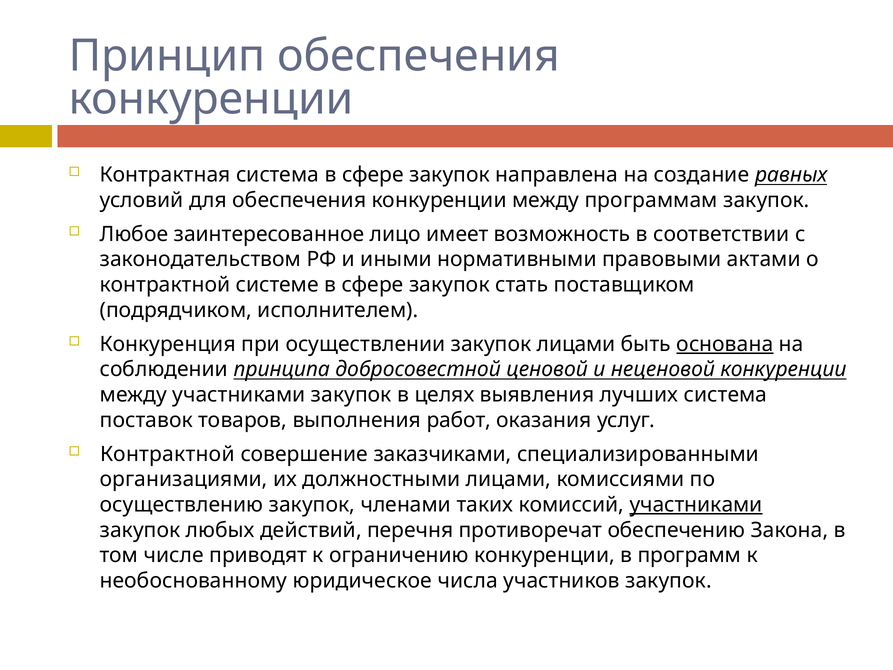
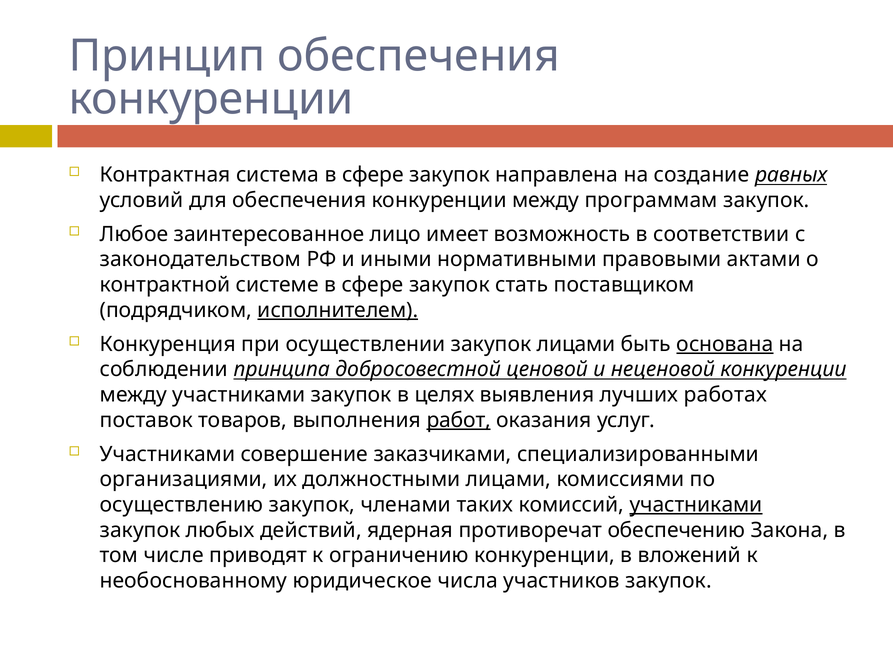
исполнителем underline: none -> present
лучших система: система -> работах
работ underline: none -> present
Контрактной at (167, 454): Контрактной -> Участниками
перечня: перечня -> ядерная
программ: программ -> вложений
